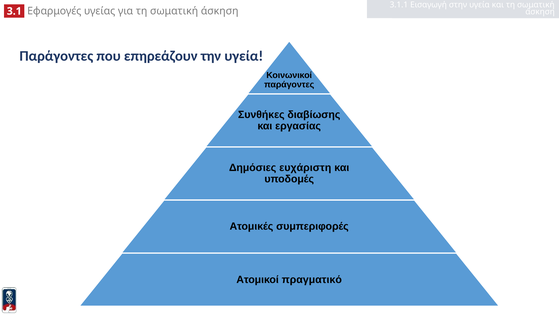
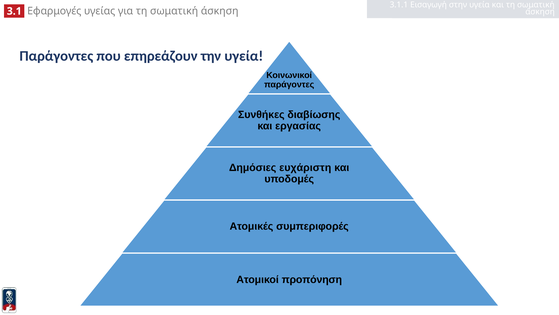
πραγματικό: πραγματικό -> προπόνηση
